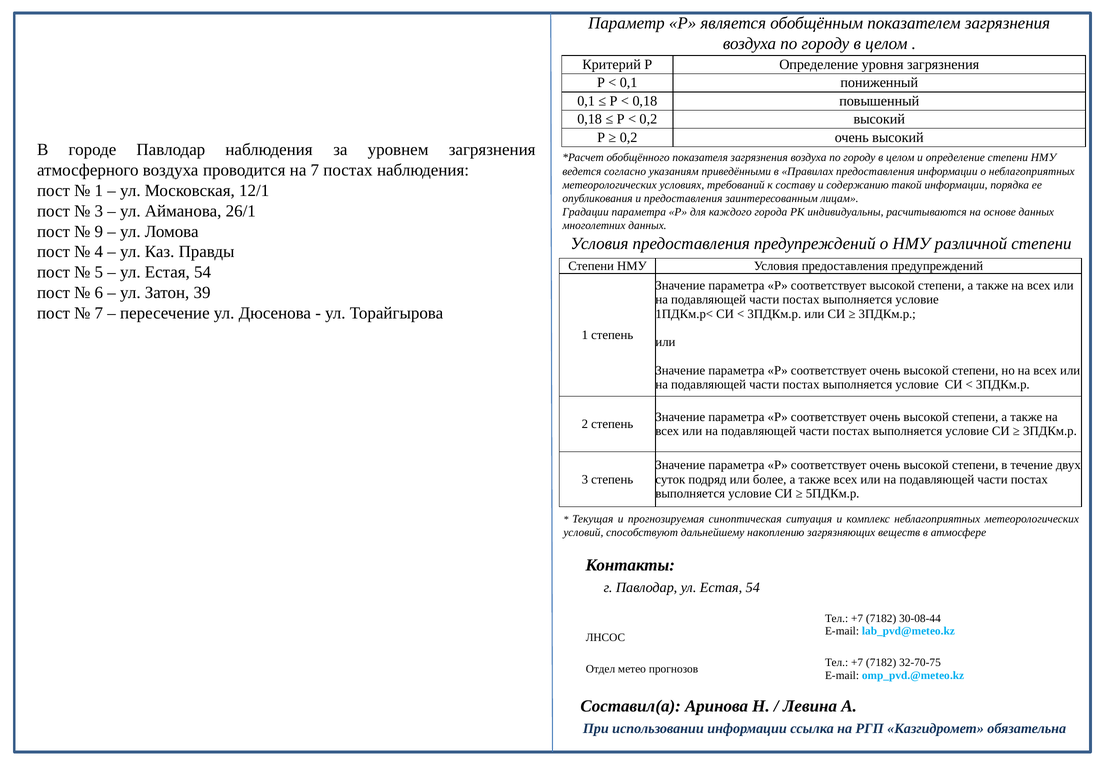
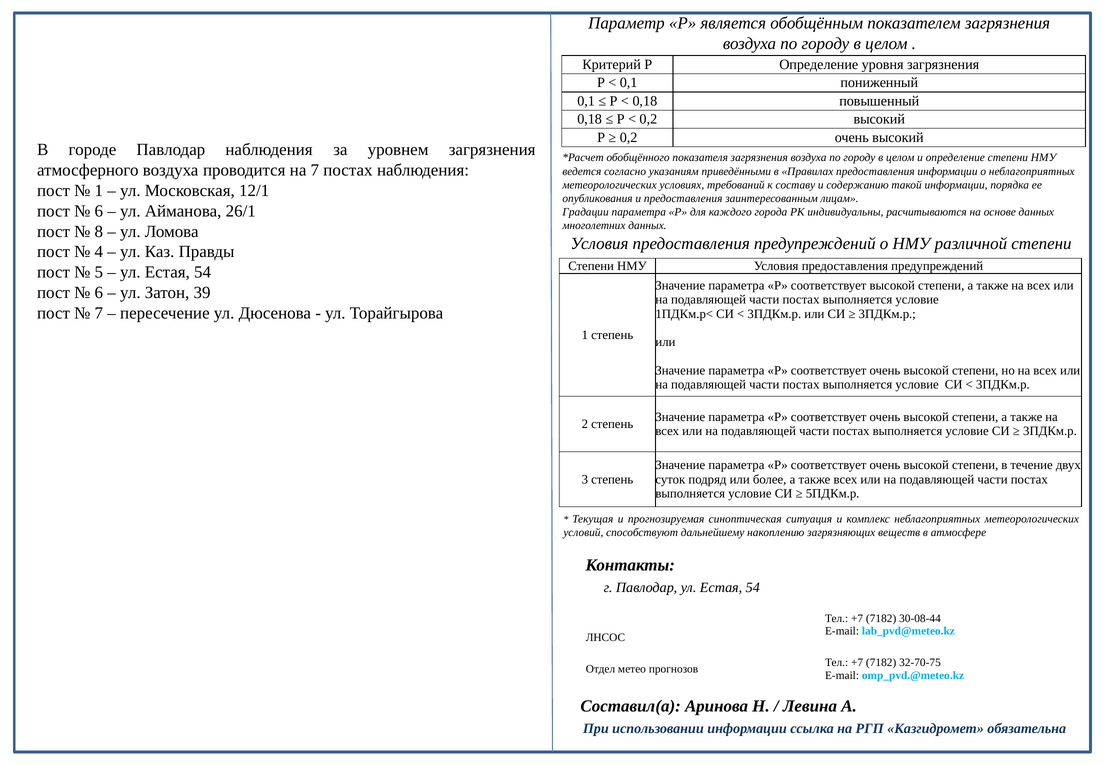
3 at (99, 211): 3 -> 6
9: 9 -> 8
